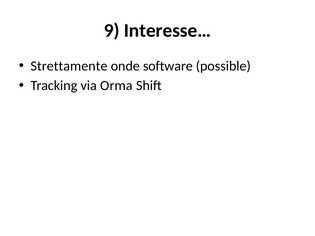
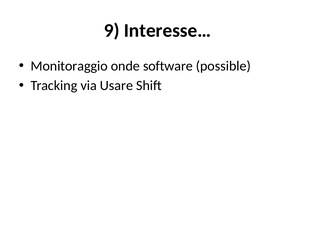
Strettamente: Strettamente -> Monitoraggio
Orma: Orma -> Usare
